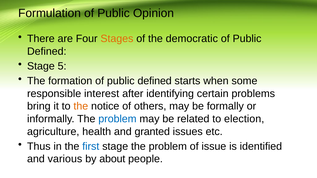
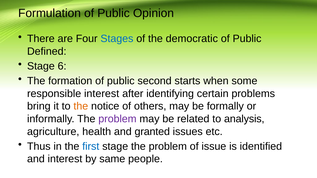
Stages colour: orange -> blue
5: 5 -> 6
formation of public defined: defined -> second
problem at (117, 119) colour: blue -> purple
election: election -> analysis
and various: various -> interest
about: about -> same
